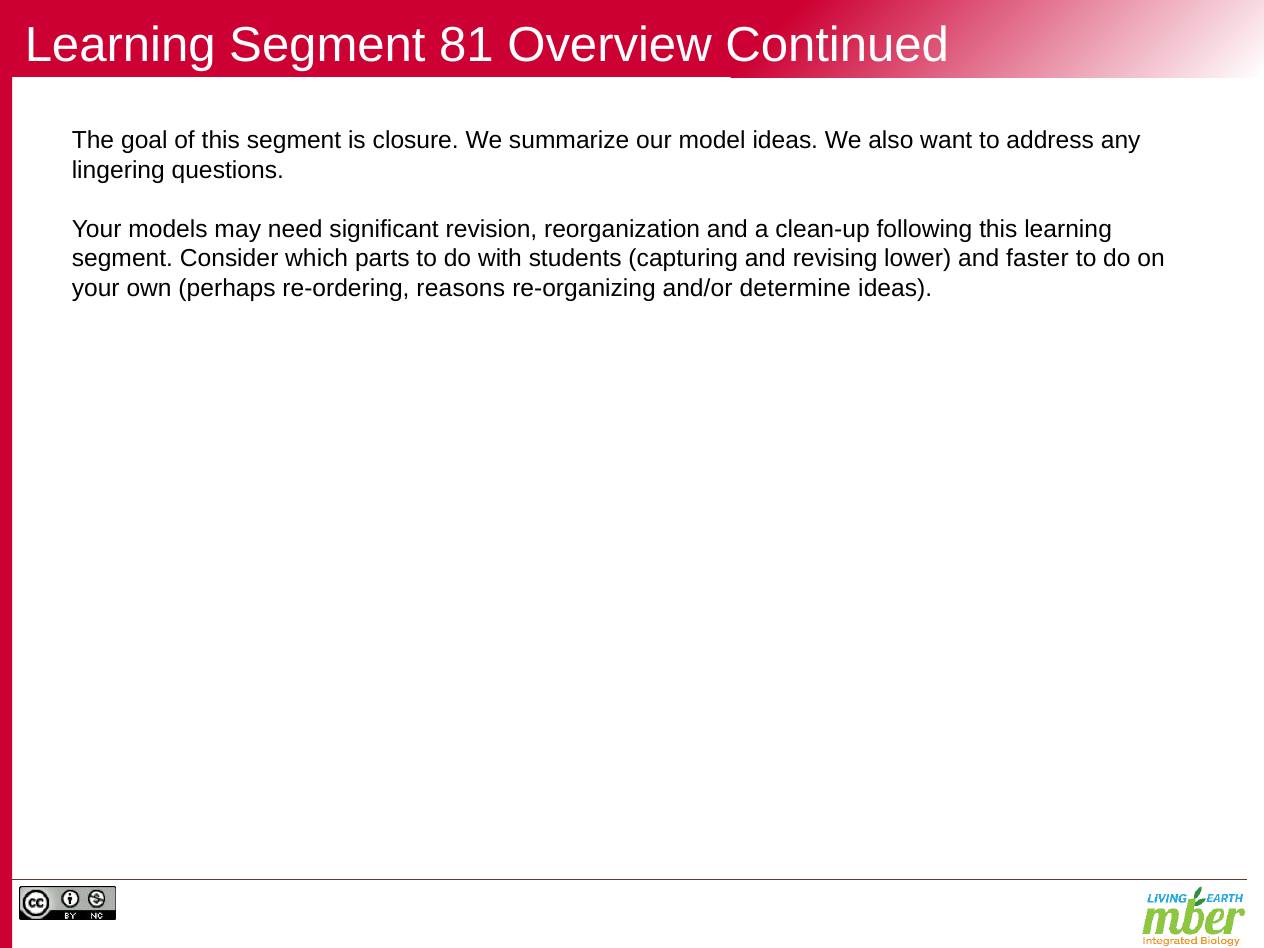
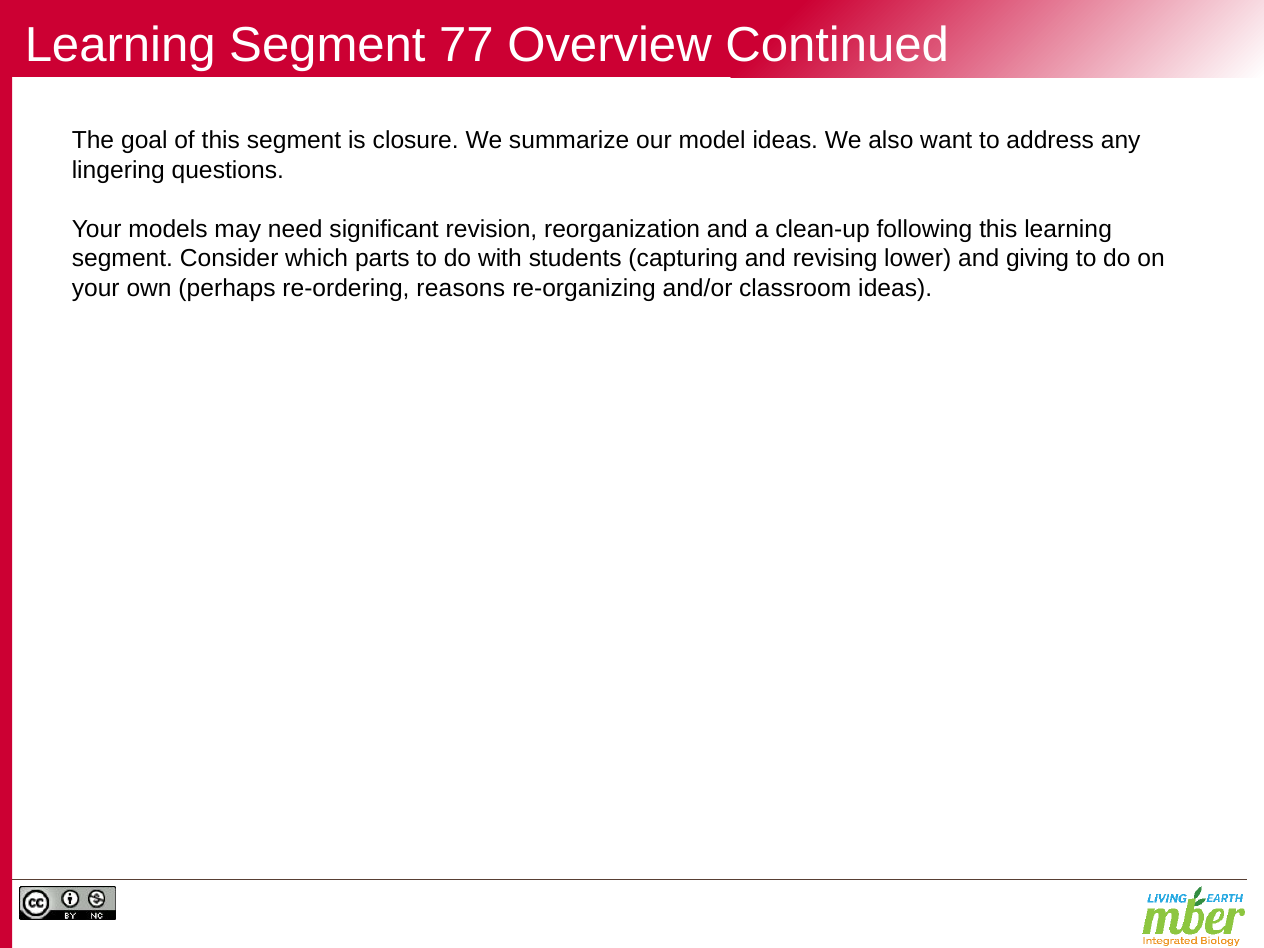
81: 81 -> 77
faster: faster -> giving
determine: determine -> classroom
